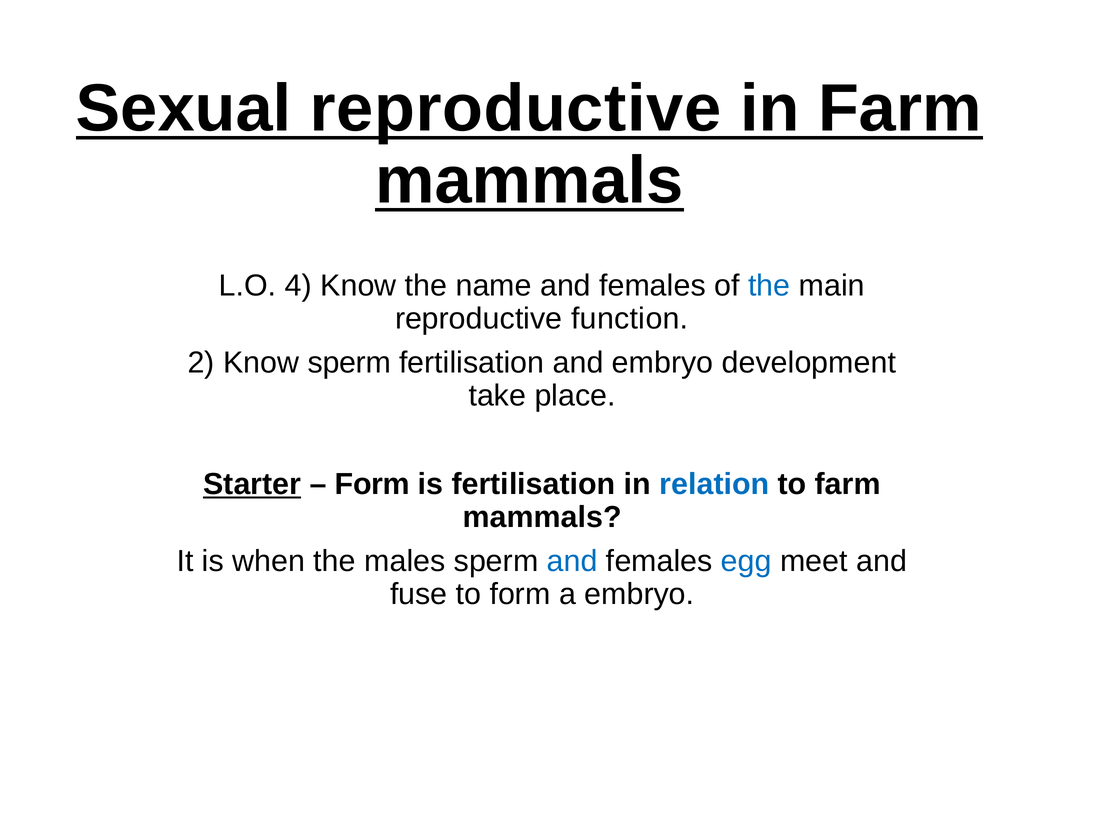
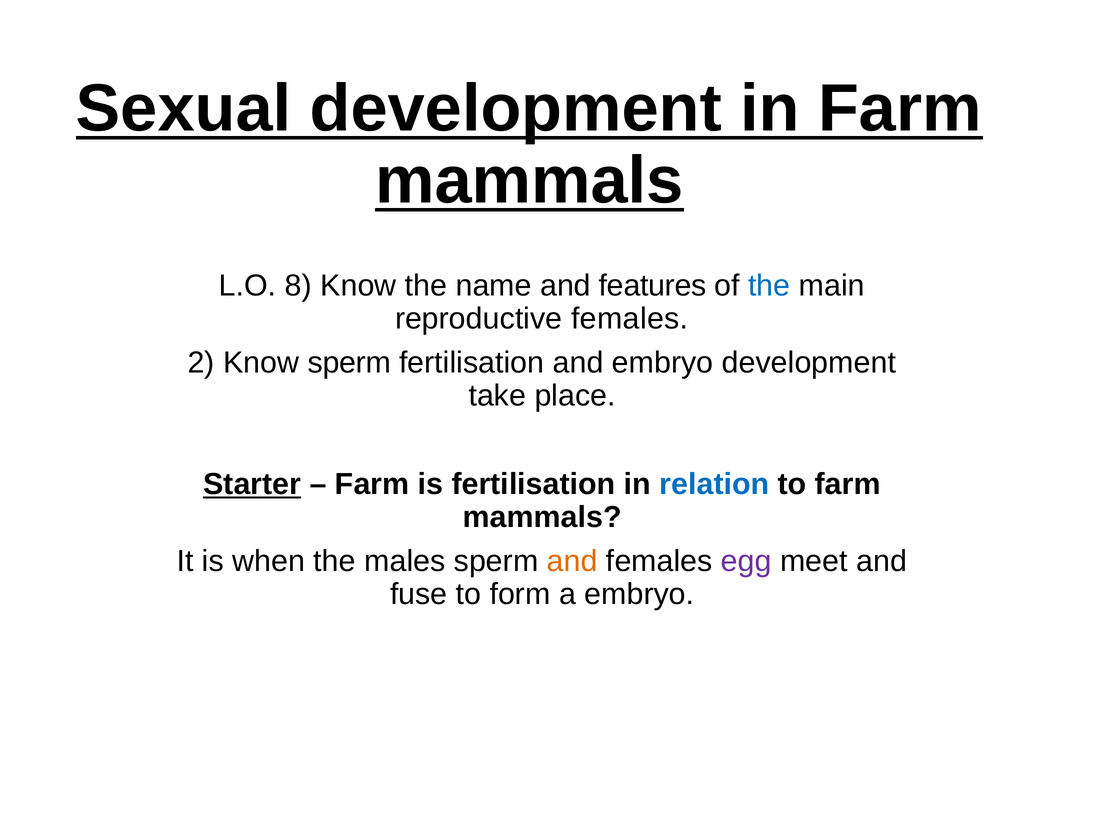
Sexual reproductive: reproductive -> development
4: 4 -> 8
name and females: females -> features
reproductive function: function -> females
Form at (372, 484): Form -> Farm
and at (572, 561) colour: blue -> orange
egg colour: blue -> purple
